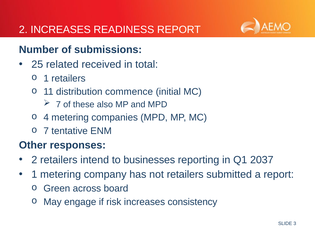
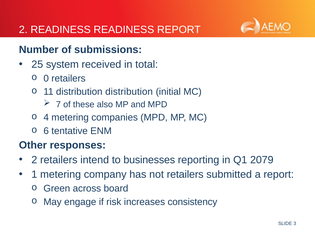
2 INCREASES: INCREASES -> READINESS
related: related -> system
1 at (46, 78): 1 -> 0
distribution commence: commence -> distribution
7 at (46, 131): 7 -> 6
2037: 2037 -> 2079
